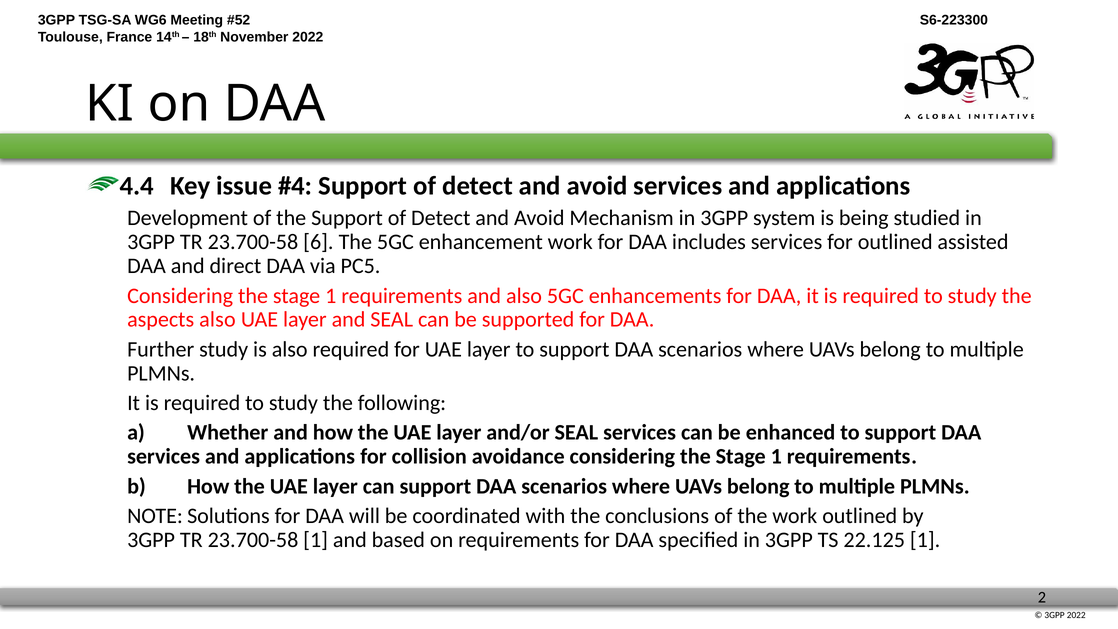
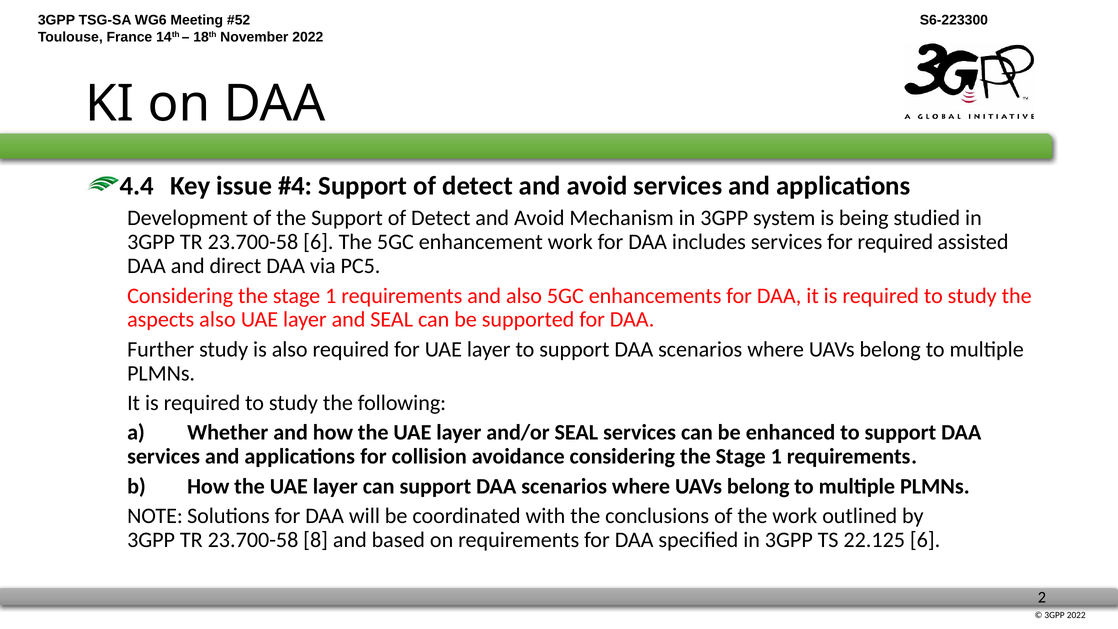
for outlined: outlined -> required
23.700-58 1: 1 -> 8
22.125 1: 1 -> 6
